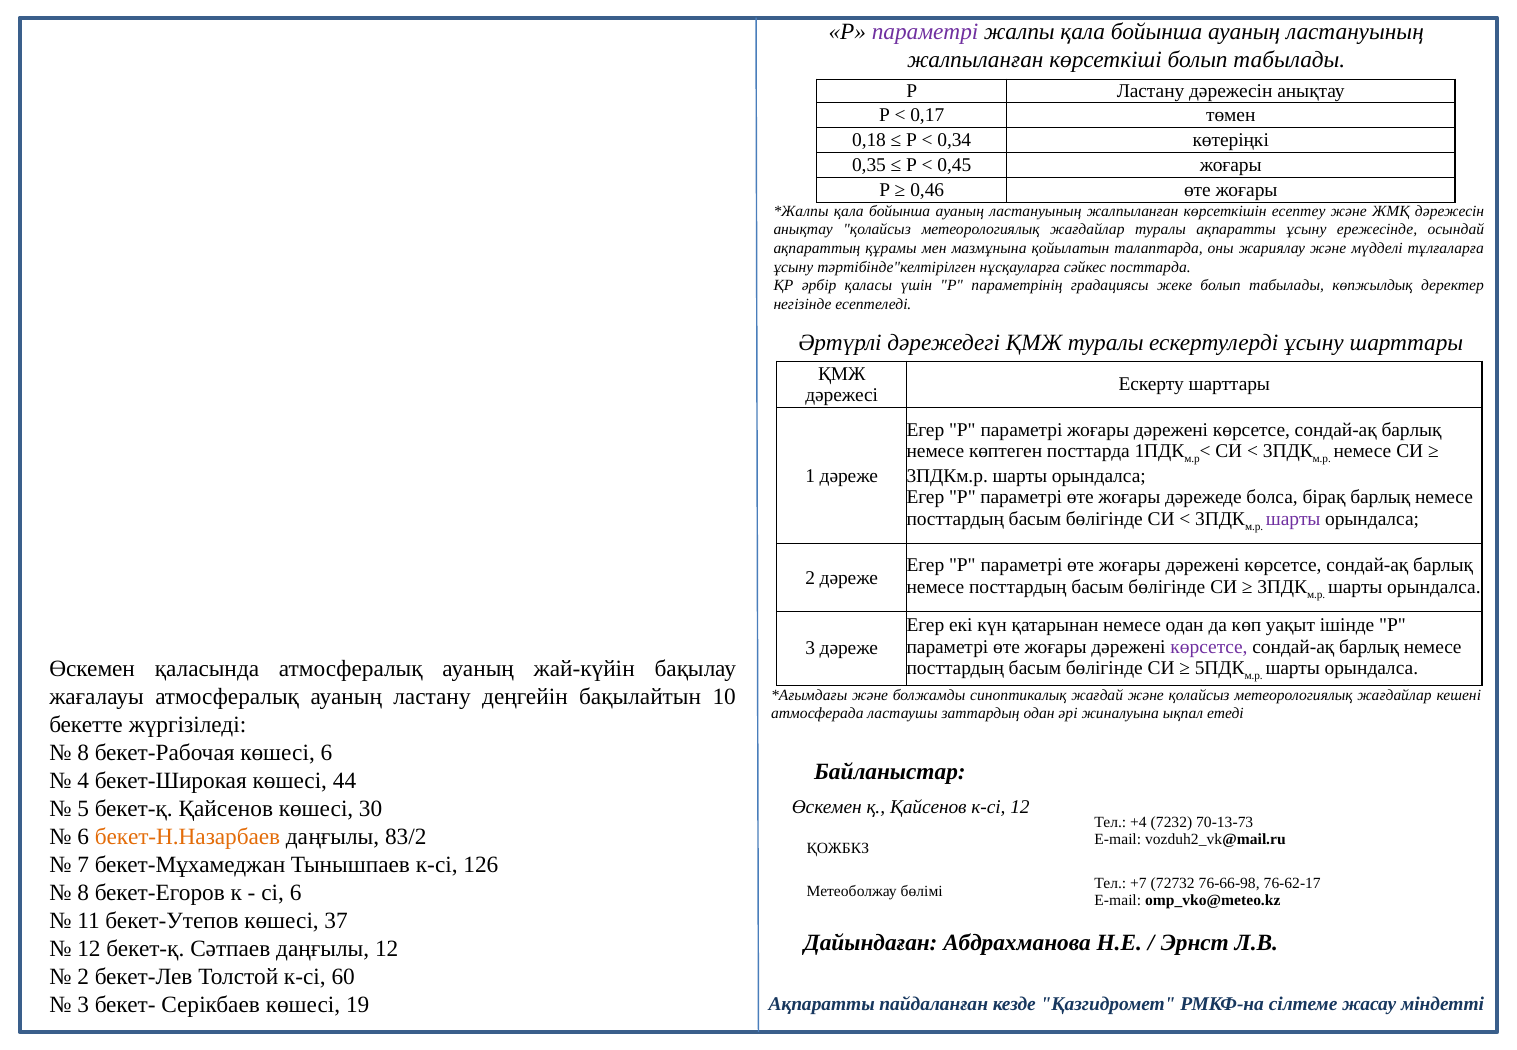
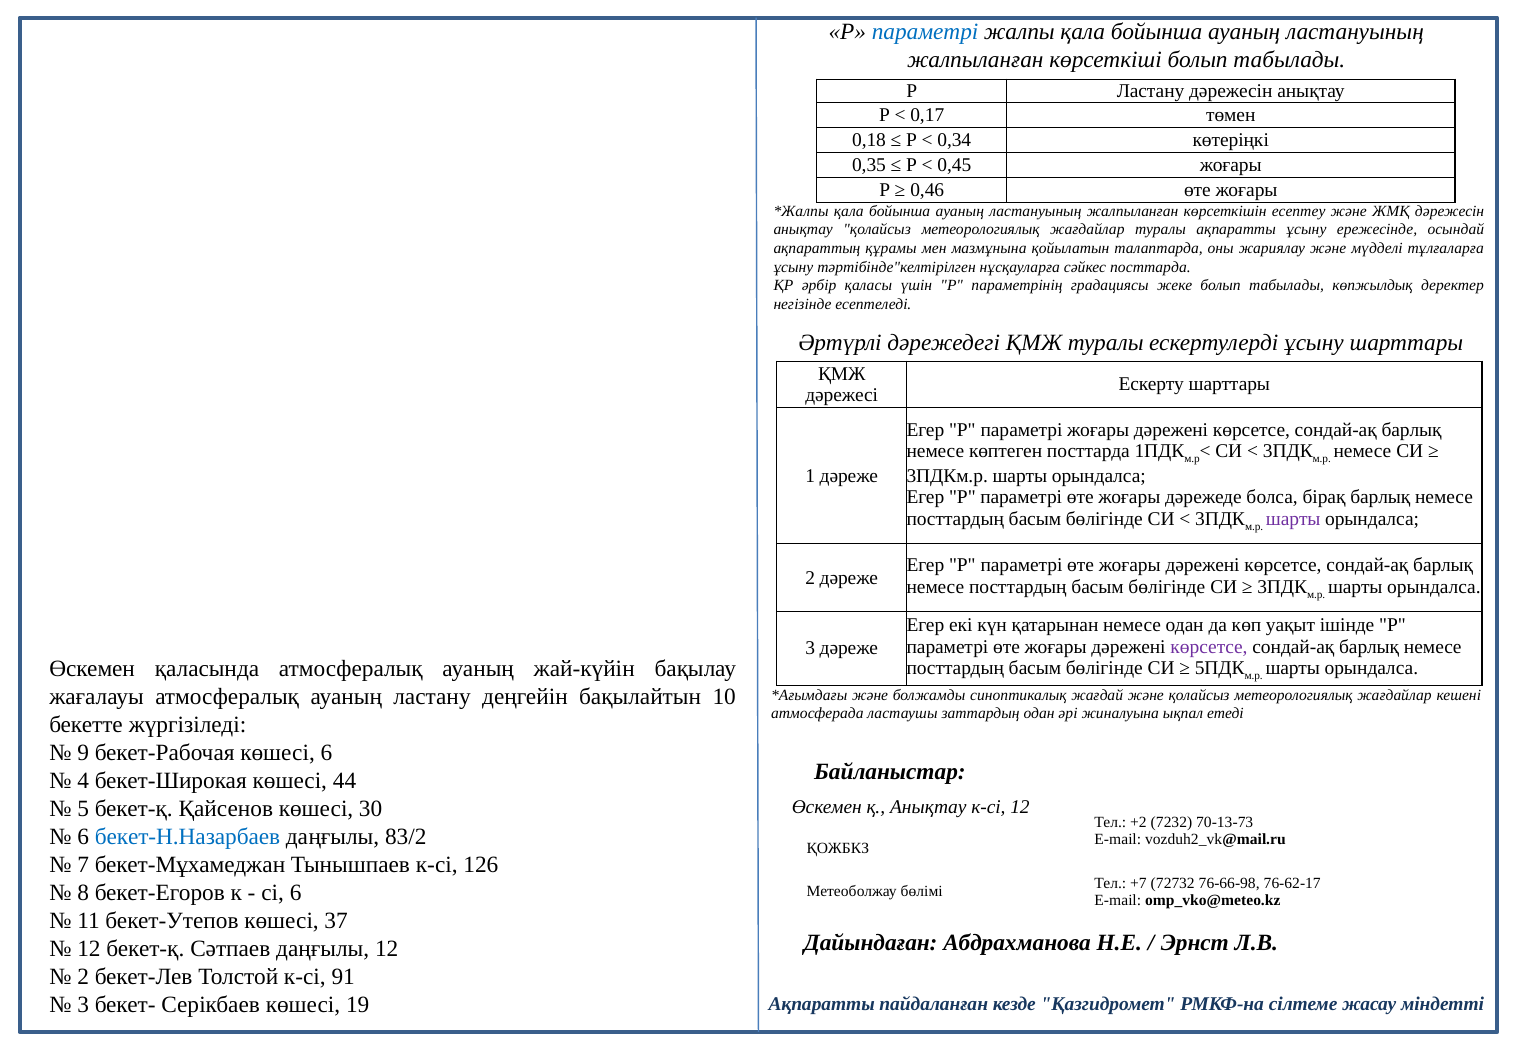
параметрі at (925, 32) colour: purple -> blue
8 at (83, 753): 8 -> 9
қ Қайсенов: Қайсенов -> Анықтау
+4: +4 -> +2
бекет-Н.Назарбаев colour: orange -> blue
60: 60 -> 91
